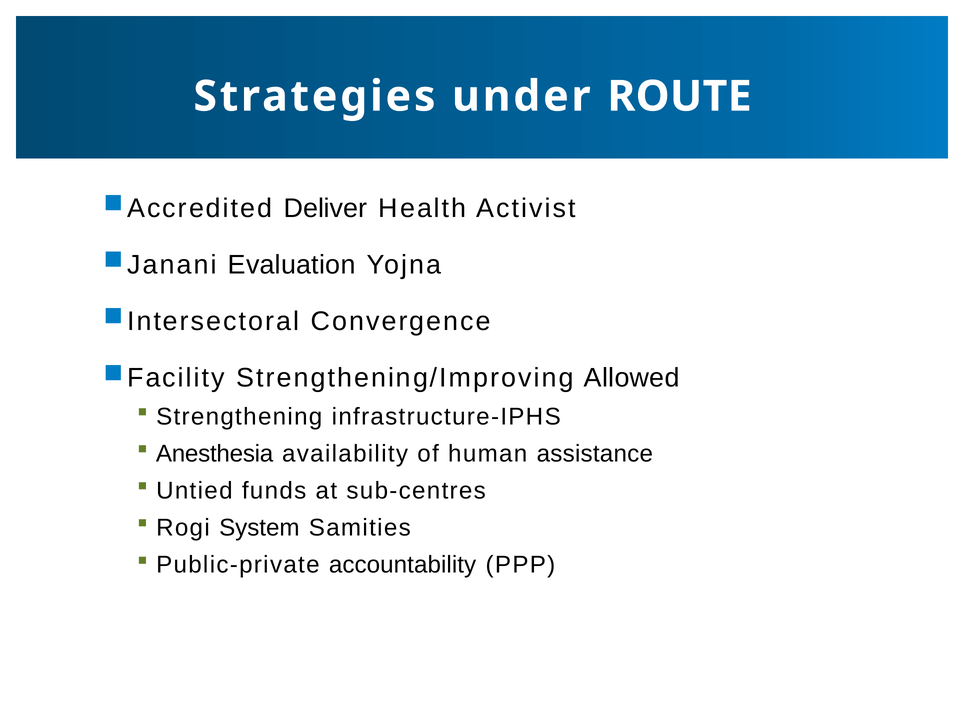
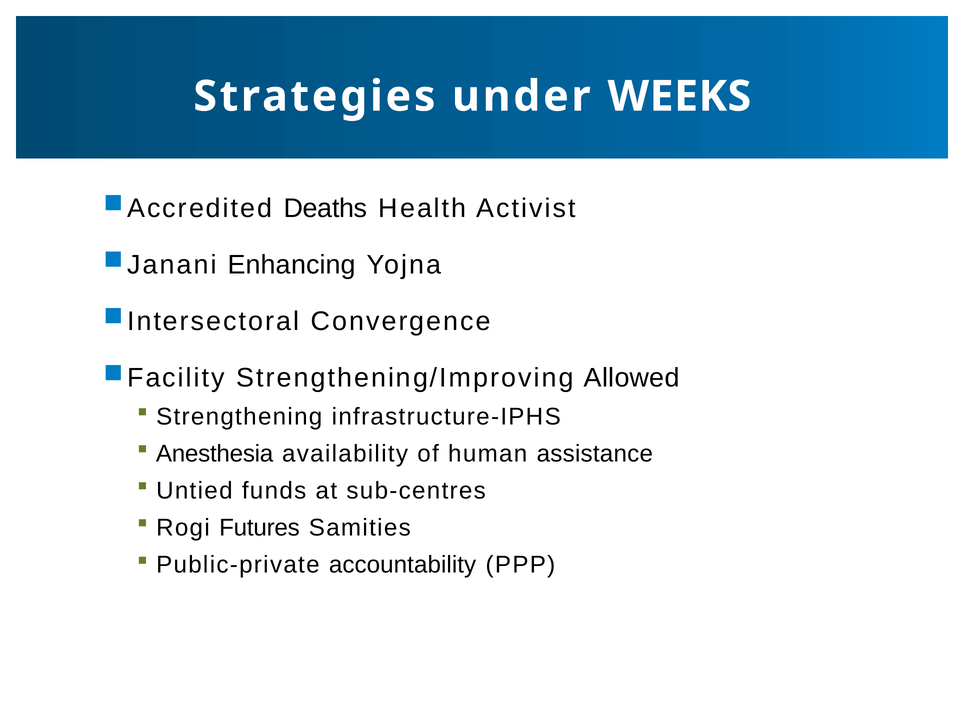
ROUTE: ROUTE -> WEEKS
Deliver: Deliver -> Deaths
Evaluation: Evaluation -> Enhancing
System: System -> Futures
